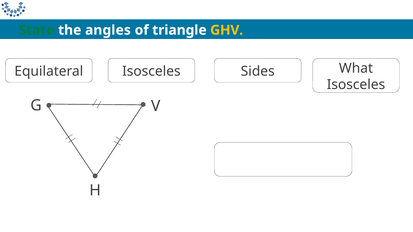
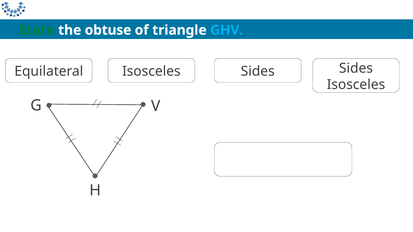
angles: angles -> obtuse
GHV colour: yellow -> light blue
What at (356, 68): What -> Sides
